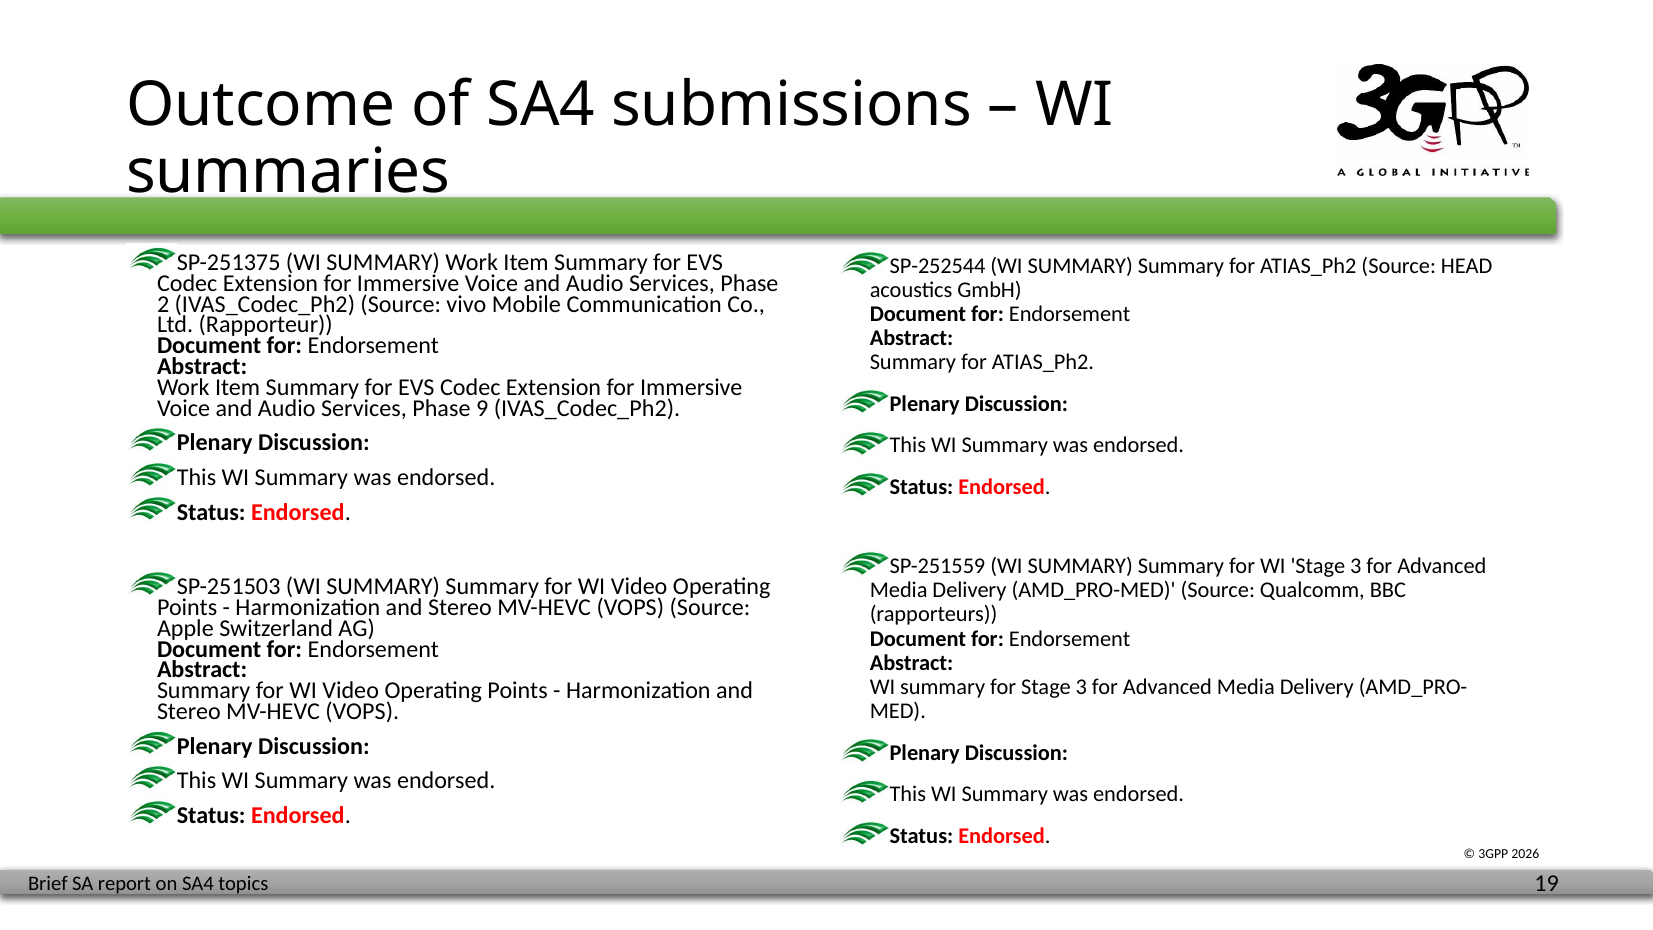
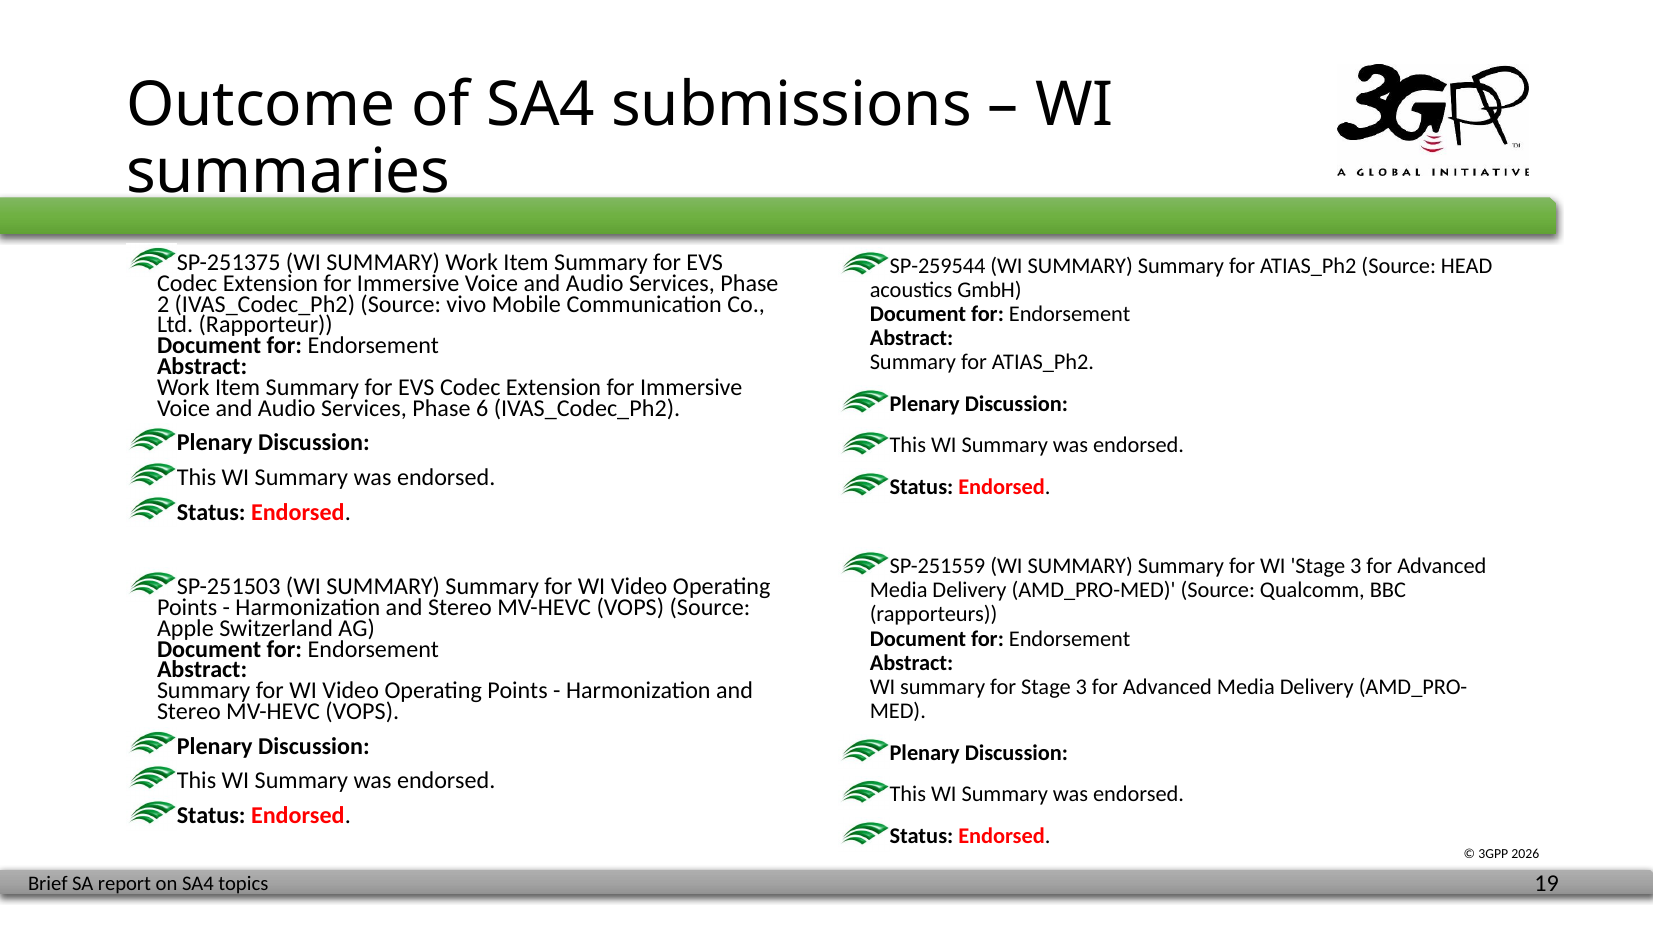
SP-252544: SP-252544 -> SP-259544
9: 9 -> 6
